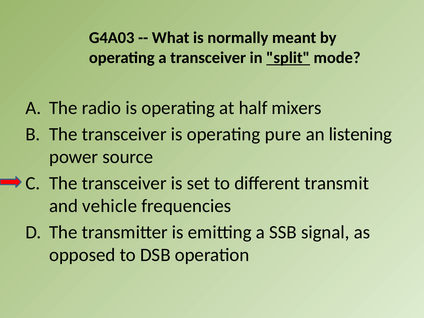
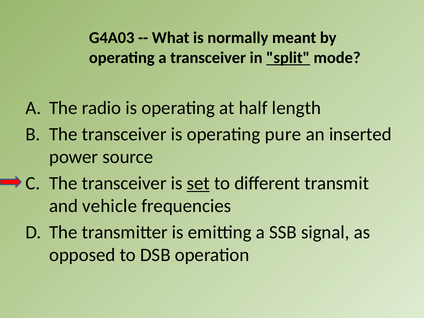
mixers: mixers -> length
listening: listening -> inserted
set underline: none -> present
